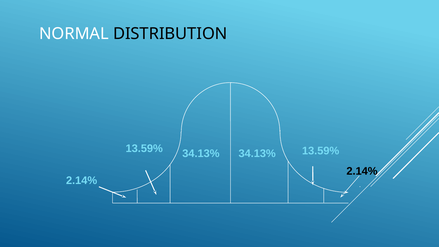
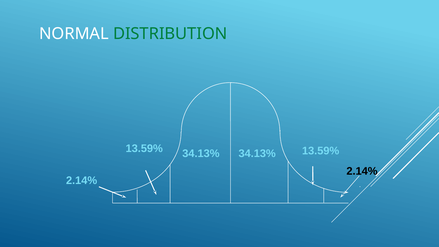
DISTRIBUTION colour: black -> green
